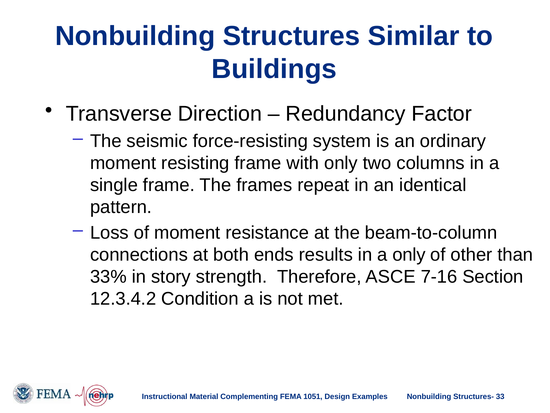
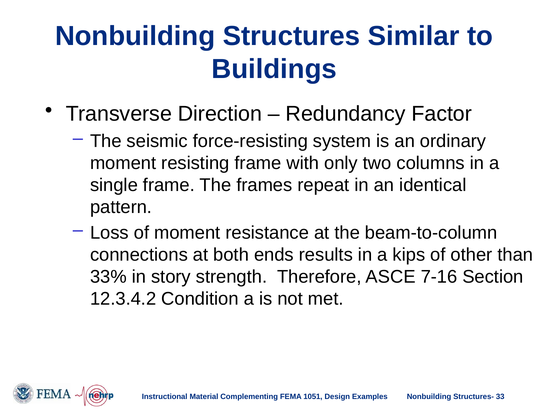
a only: only -> kips
